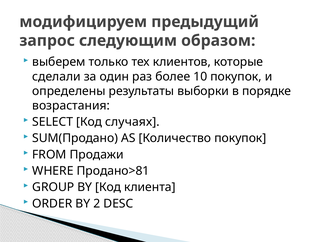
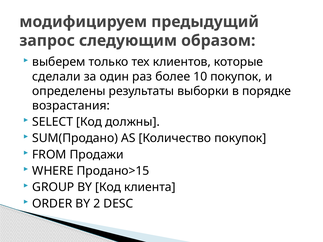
случаях: случаях -> должны
Продано>81: Продано>81 -> Продано>15
